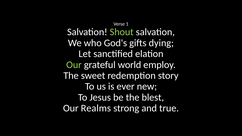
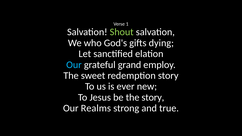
Our at (74, 65) colour: light green -> light blue
world: world -> grand
the blest: blest -> story
